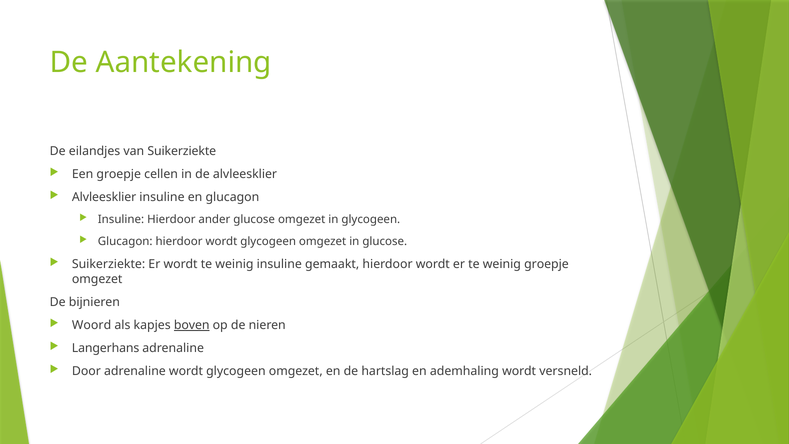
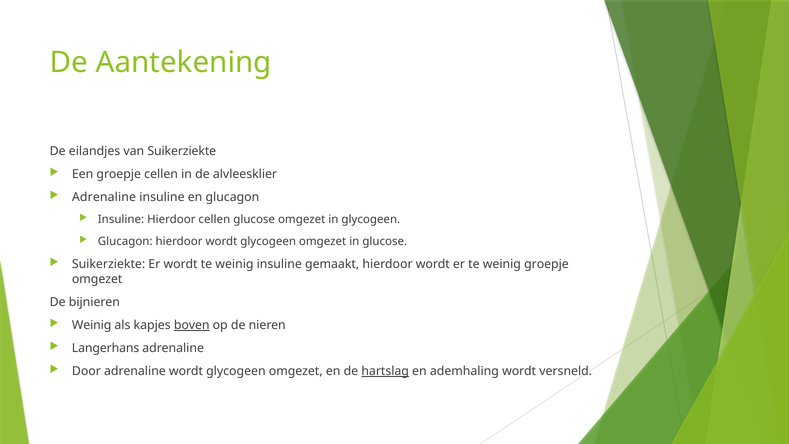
Alvleesklier at (104, 197): Alvleesklier -> Adrenaline
Hierdoor ander: ander -> cellen
Woord at (92, 325): Woord -> Weinig
hartslag underline: none -> present
